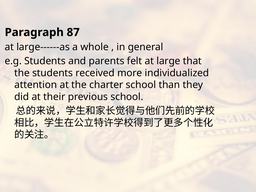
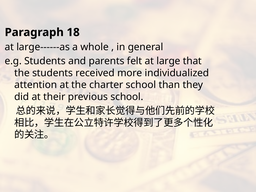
87: 87 -> 18
